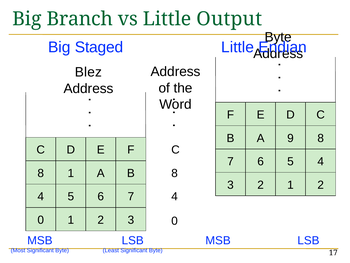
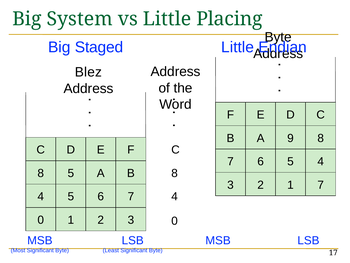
Branch: Branch -> System
Output: Output -> Placing
8 1: 1 -> 5
2 1 2: 2 -> 7
